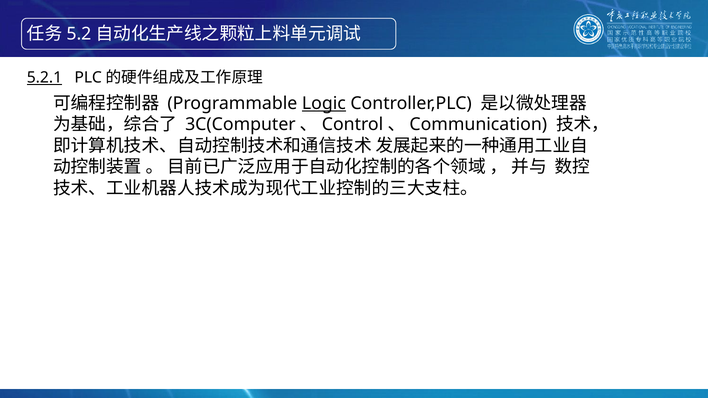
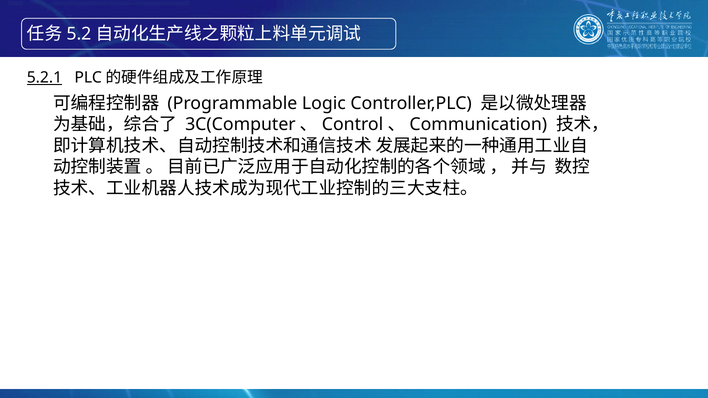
Logic underline: present -> none
